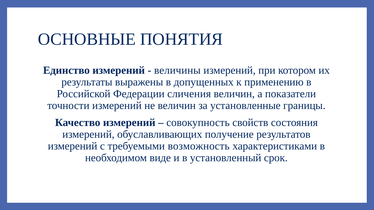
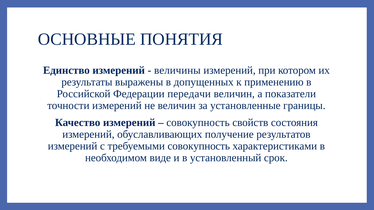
сличения: сличения -> передачи
требуемыми возможность: возможность -> совокупность
